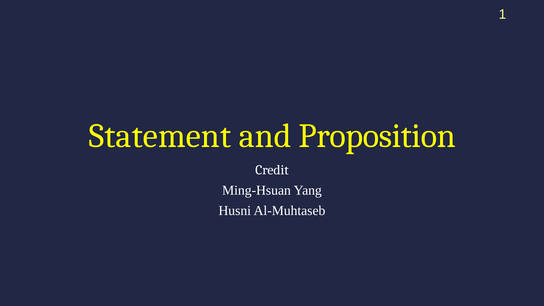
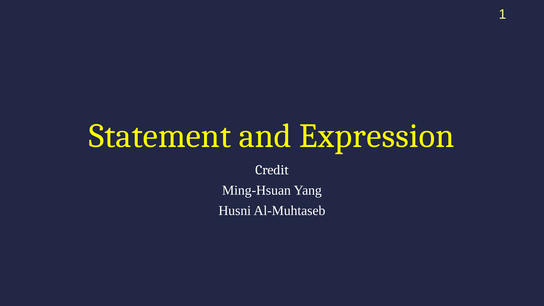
Proposition: Proposition -> Expression
